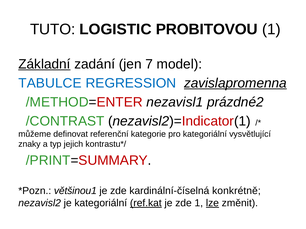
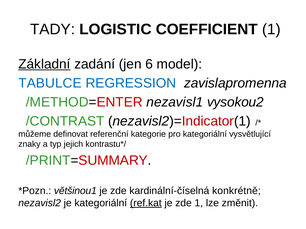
TUTO: TUTO -> TADY
PROBITOVOU: PROBITOVOU -> COEFFICIENT
7: 7 -> 6
zavislapromenna underline: present -> none
prázdné2: prázdné2 -> vysokou2
lze underline: present -> none
